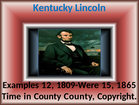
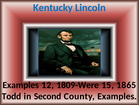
Time: Time -> Todd
in County: County -> Second
County Copyright: Copyright -> Examples
